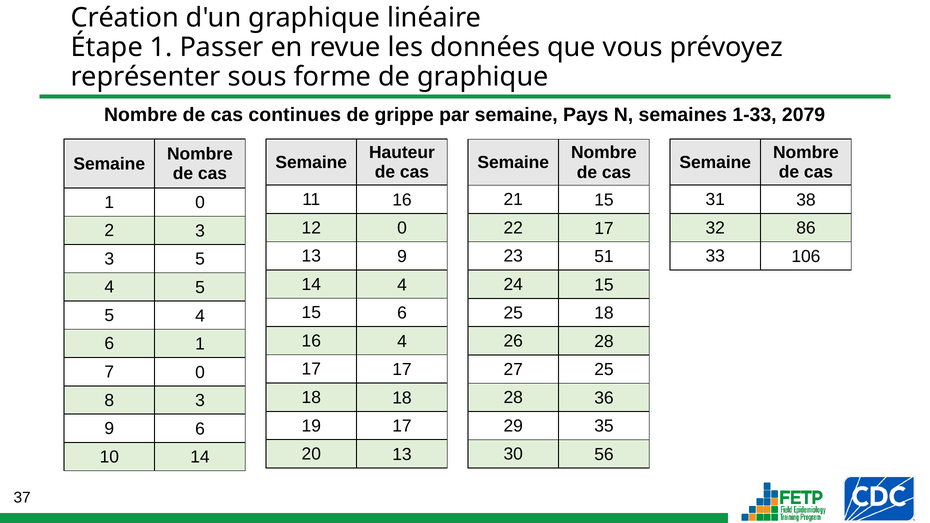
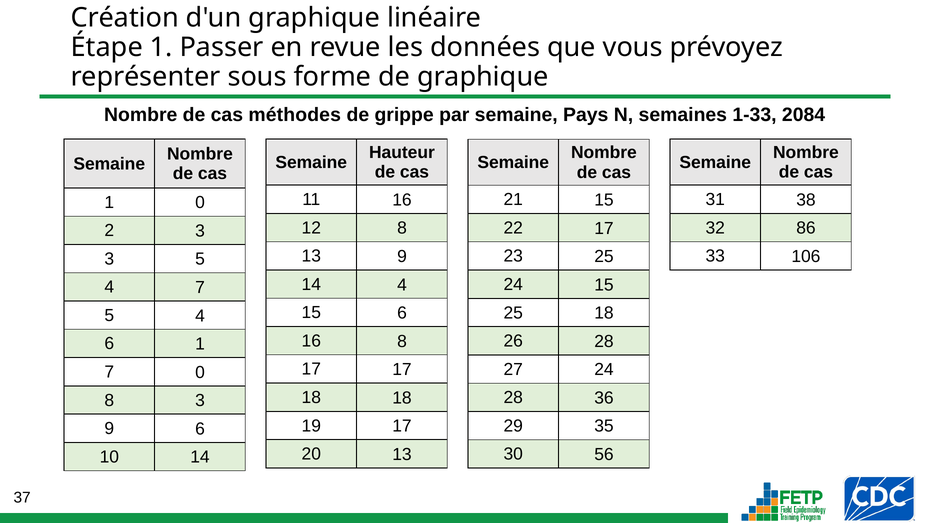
continues: continues -> méthodes
2079: 2079 -> 2084
12 0: 0 -> 8
23 51: 51 -> 25
4 5: 5 -> 7
16 4: 4 -> 8
27 25: 25 -> 24
